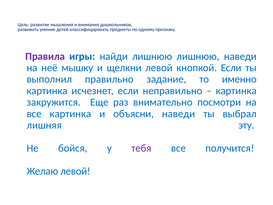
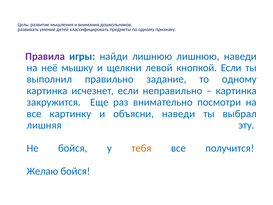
то именно: именно -> одному
все картинка: картинка -> картинку
тебя colour: purple -> orange
Желаю левой: левой -> бойся
